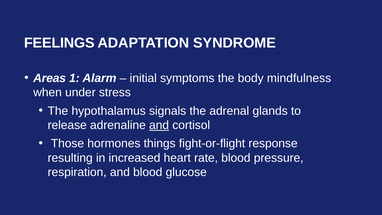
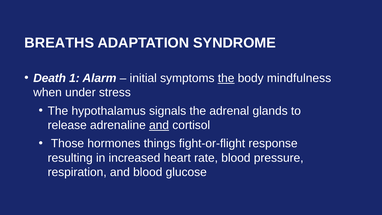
FEELINGS: FEELINGS -> BREATHS
Areas: Areas -> Death
the at (226, 78) underline: none -> present
